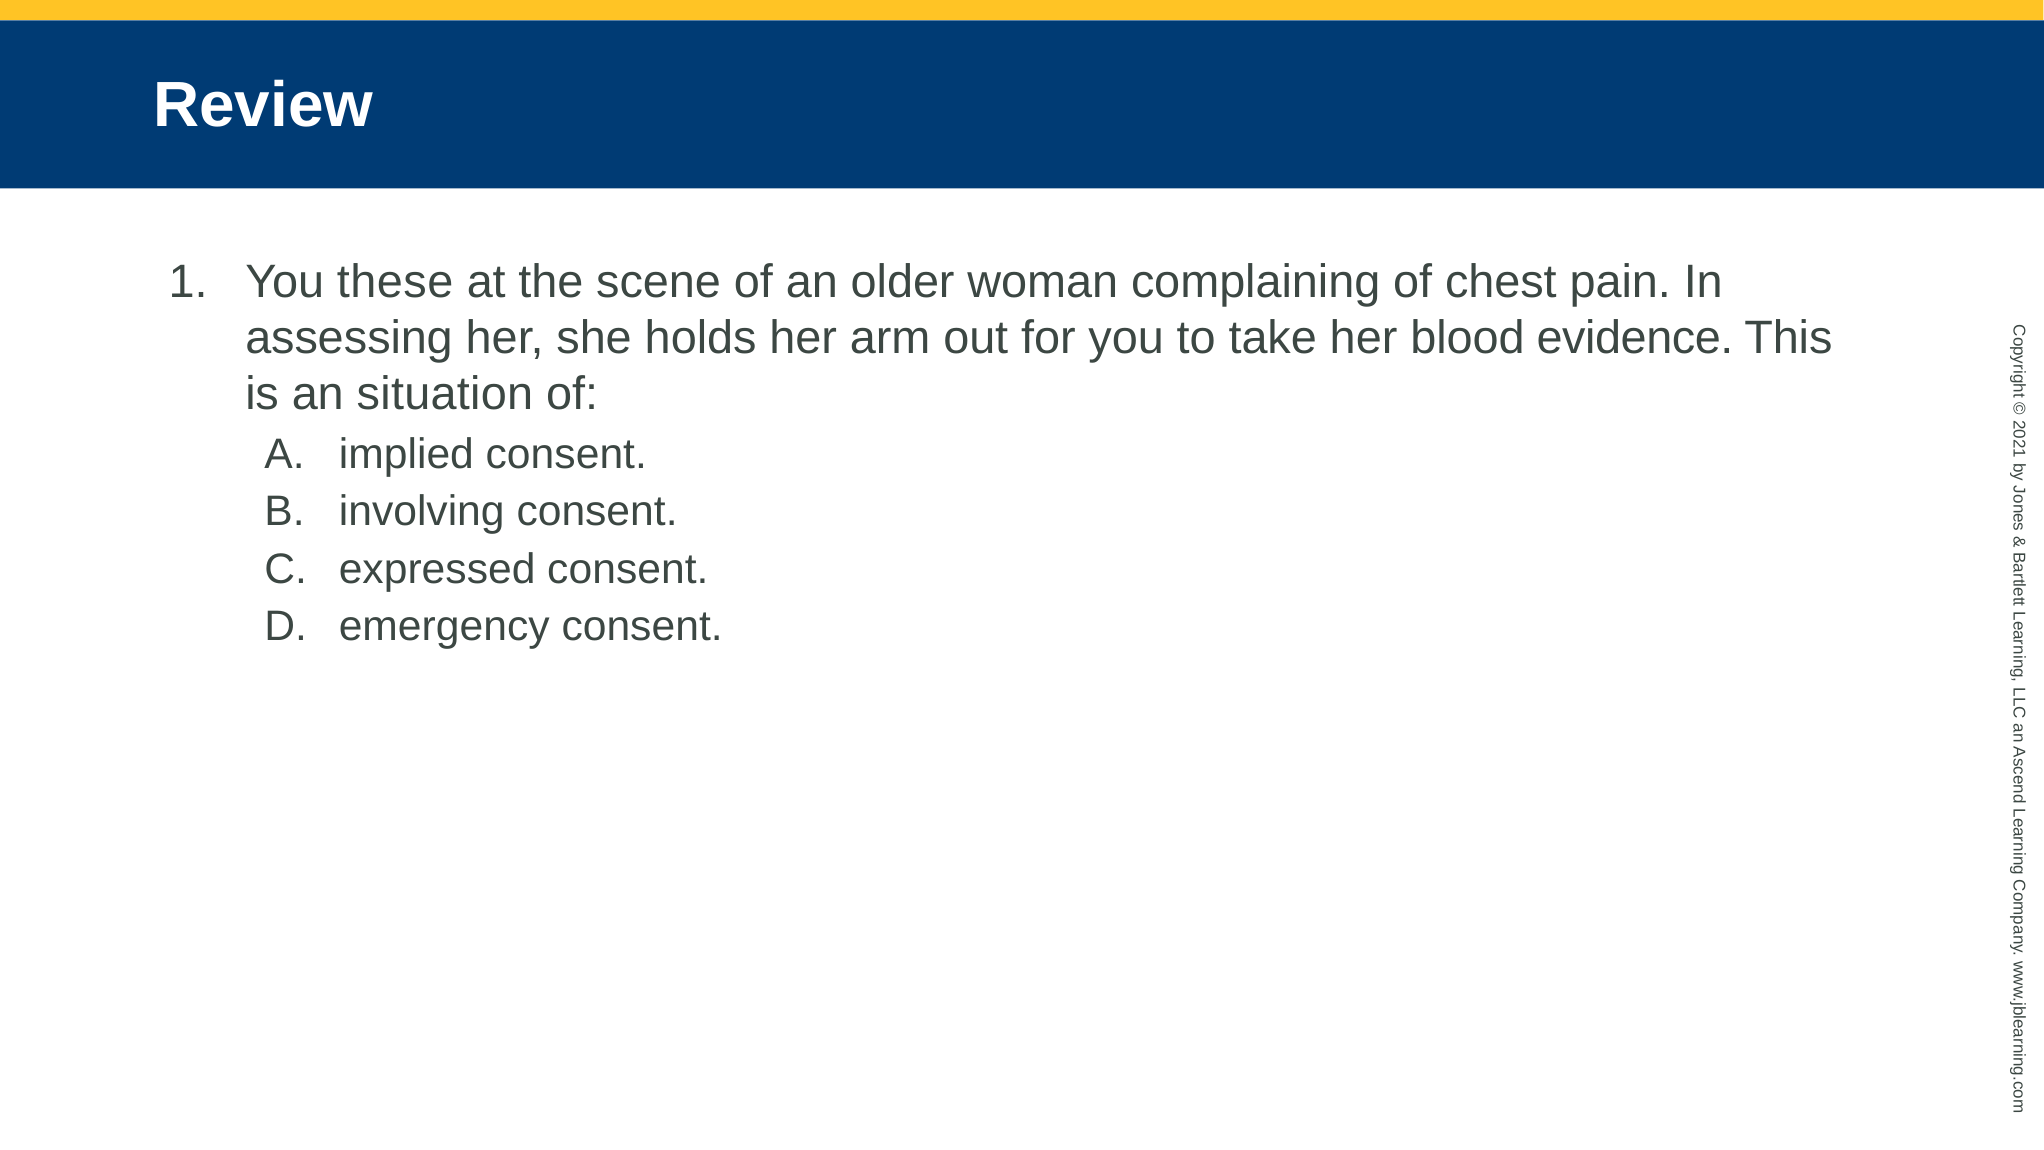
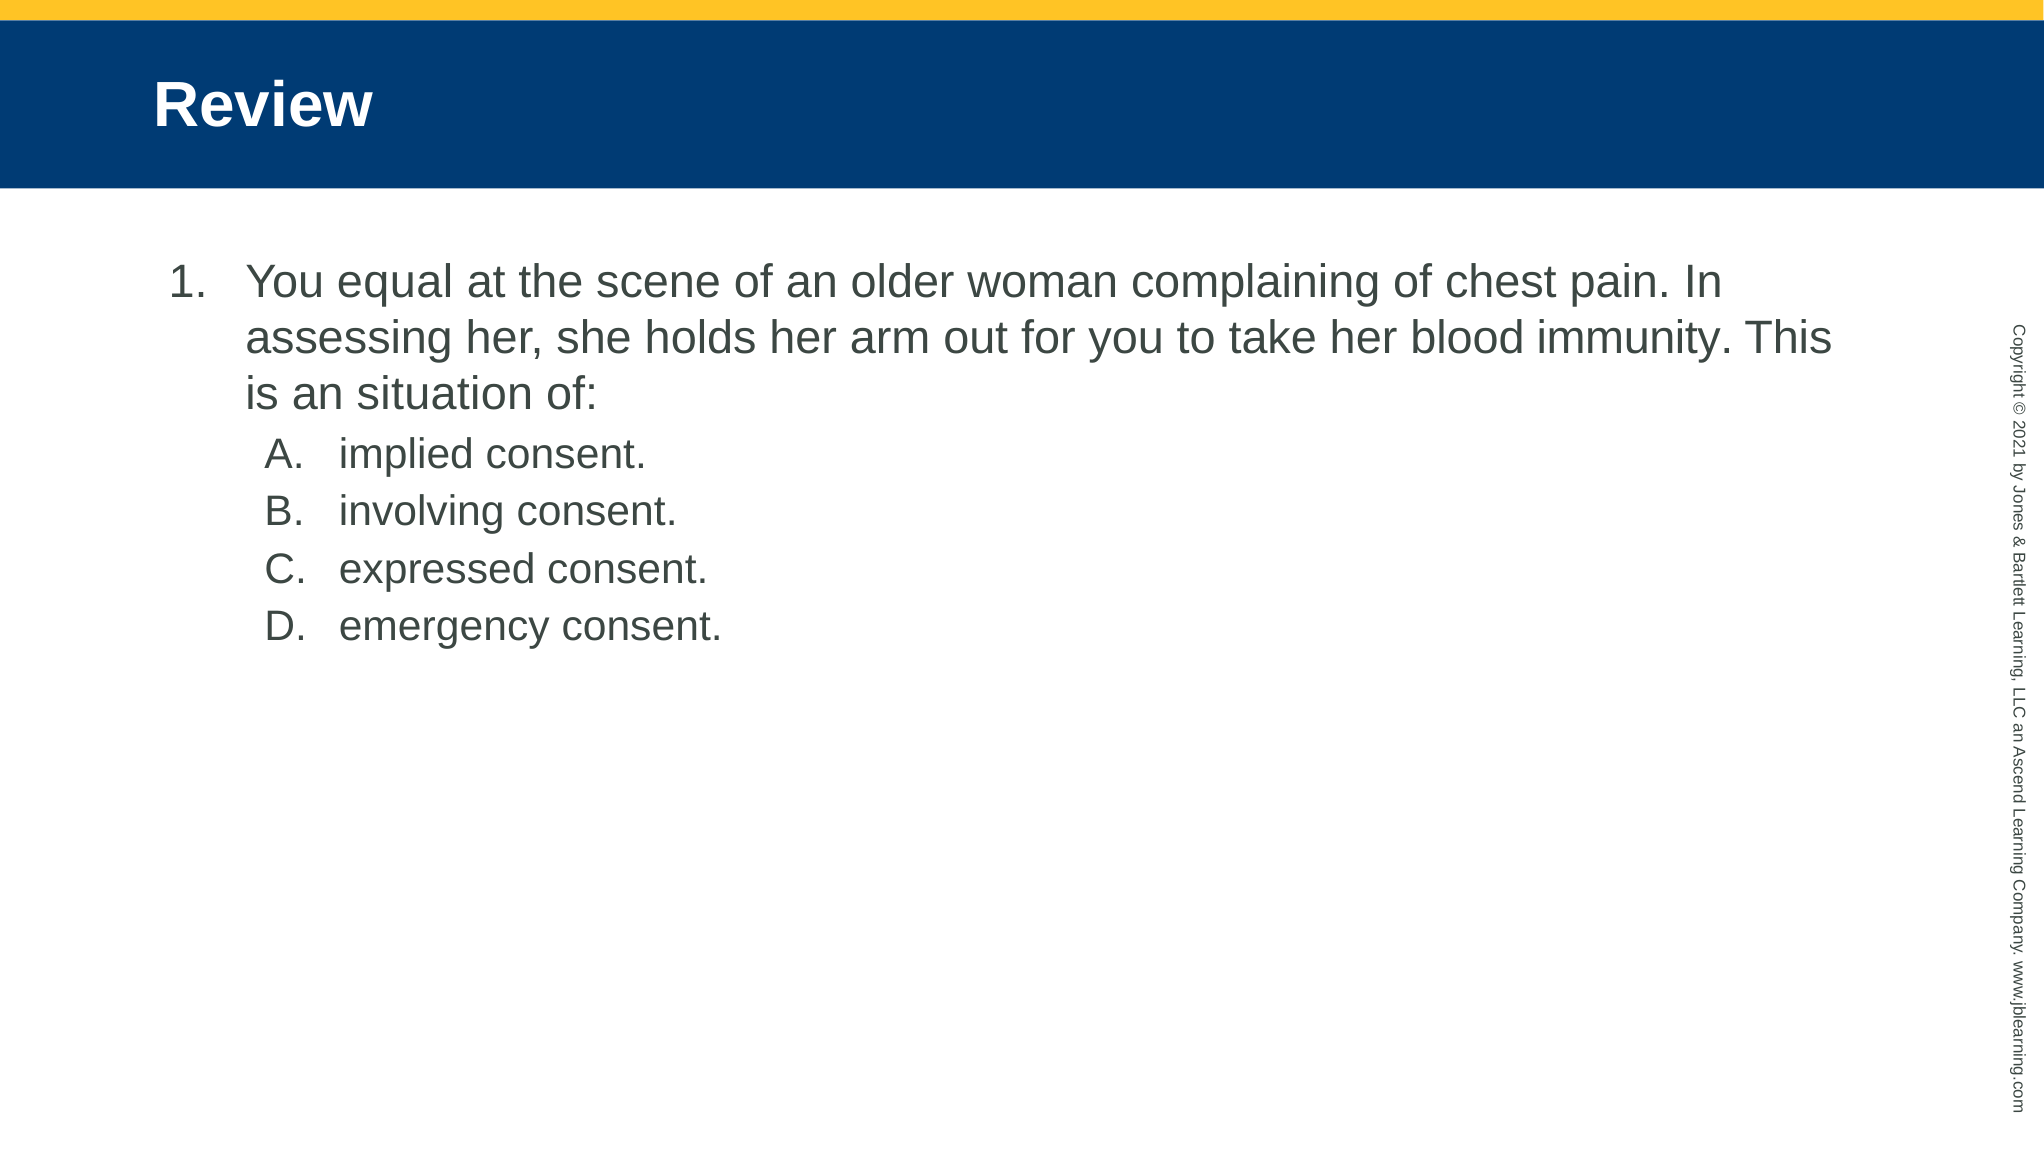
these: these -> equal
evidence: evidence -> immunity
